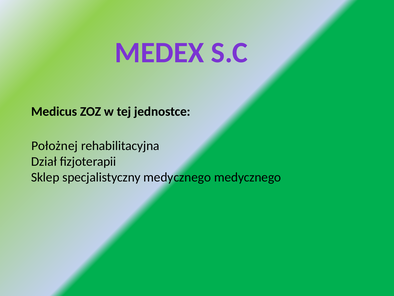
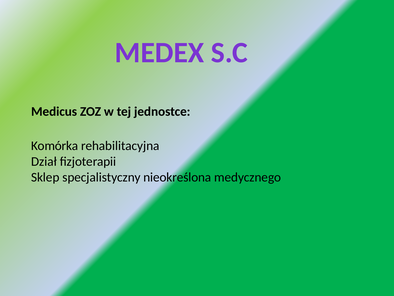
Położnej: Położnej -> Komórka
specjalistyczny medycznego: medycznego -> nieokreślona
